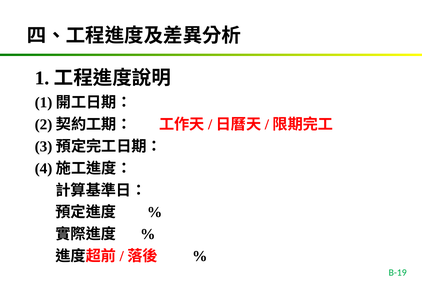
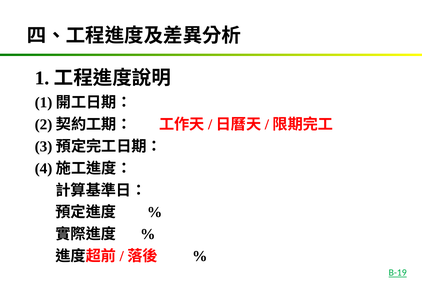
B-19 underline: none -> present
